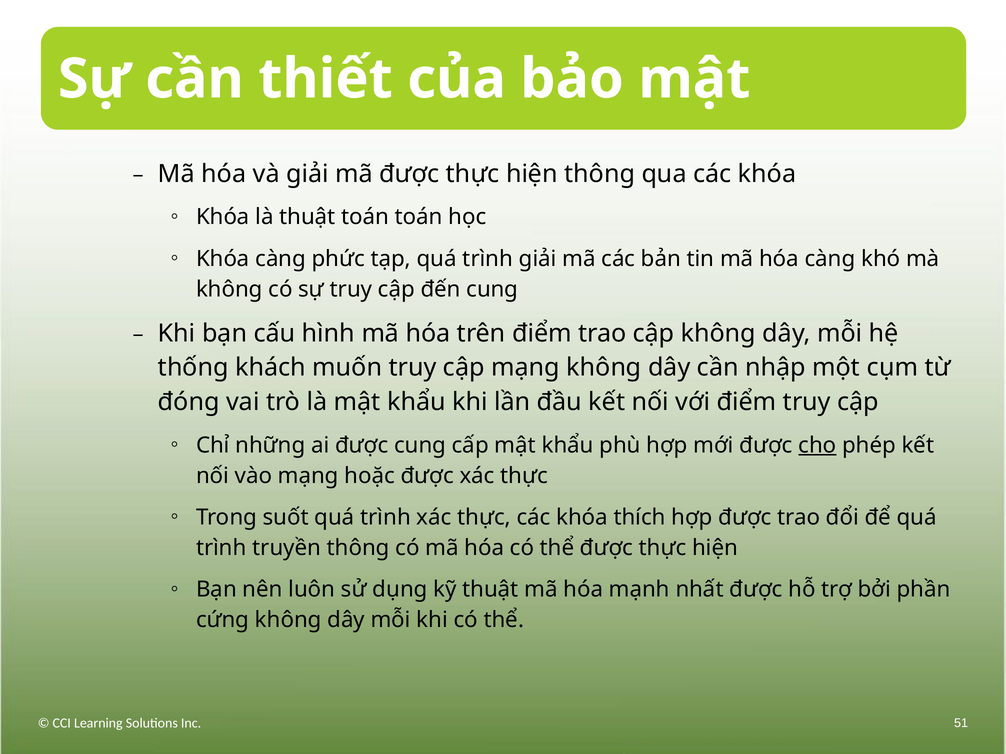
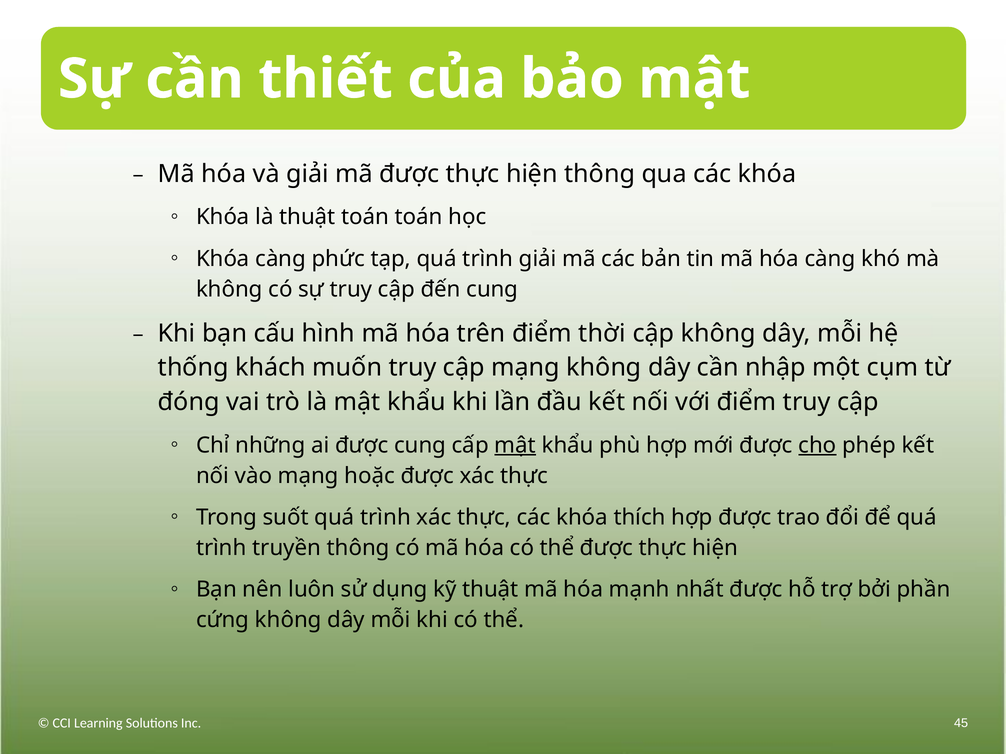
điểm trao: trao -> thời
mật at (515, 445) underline: none -> present
51: 51 -> 45
